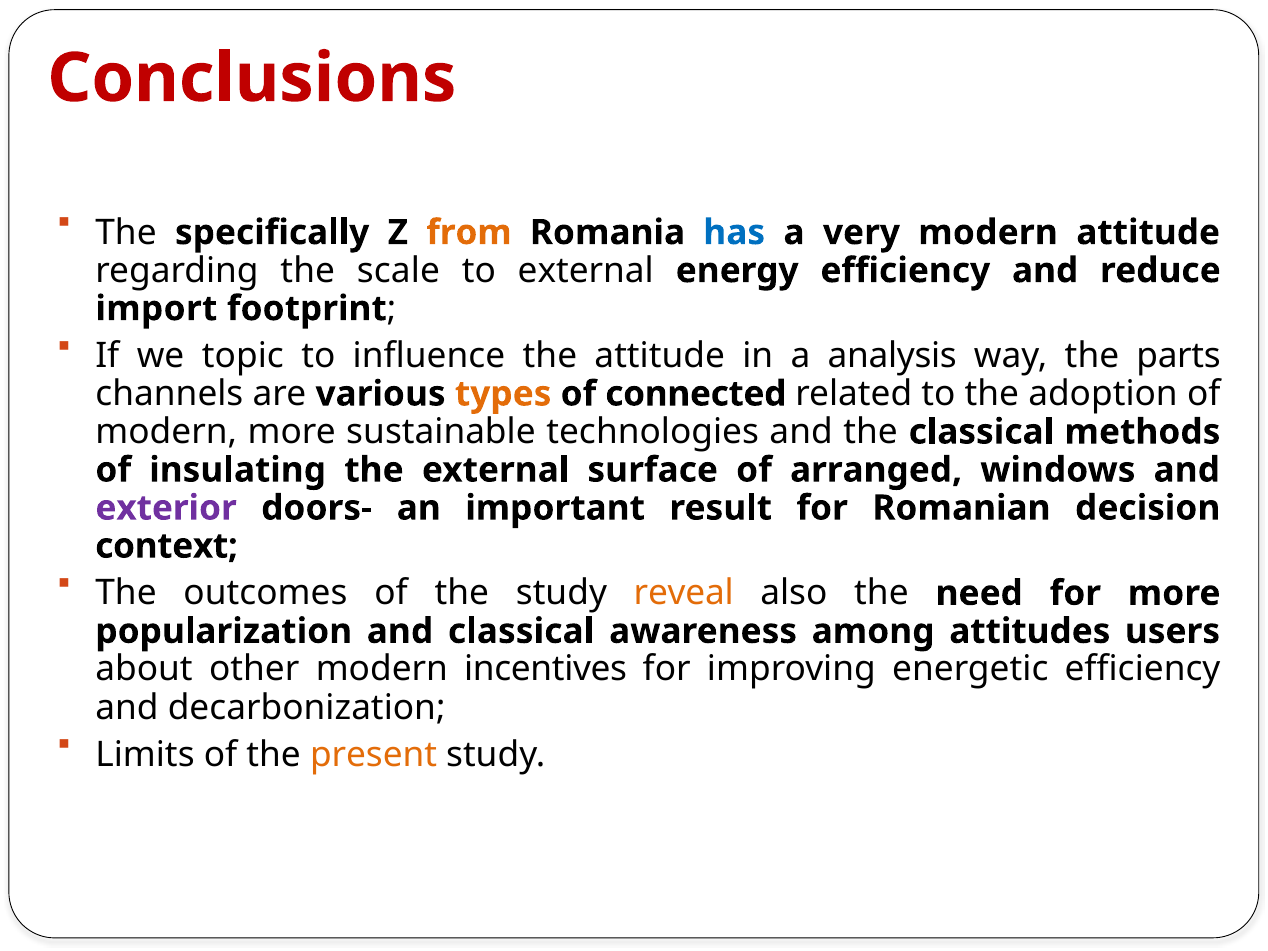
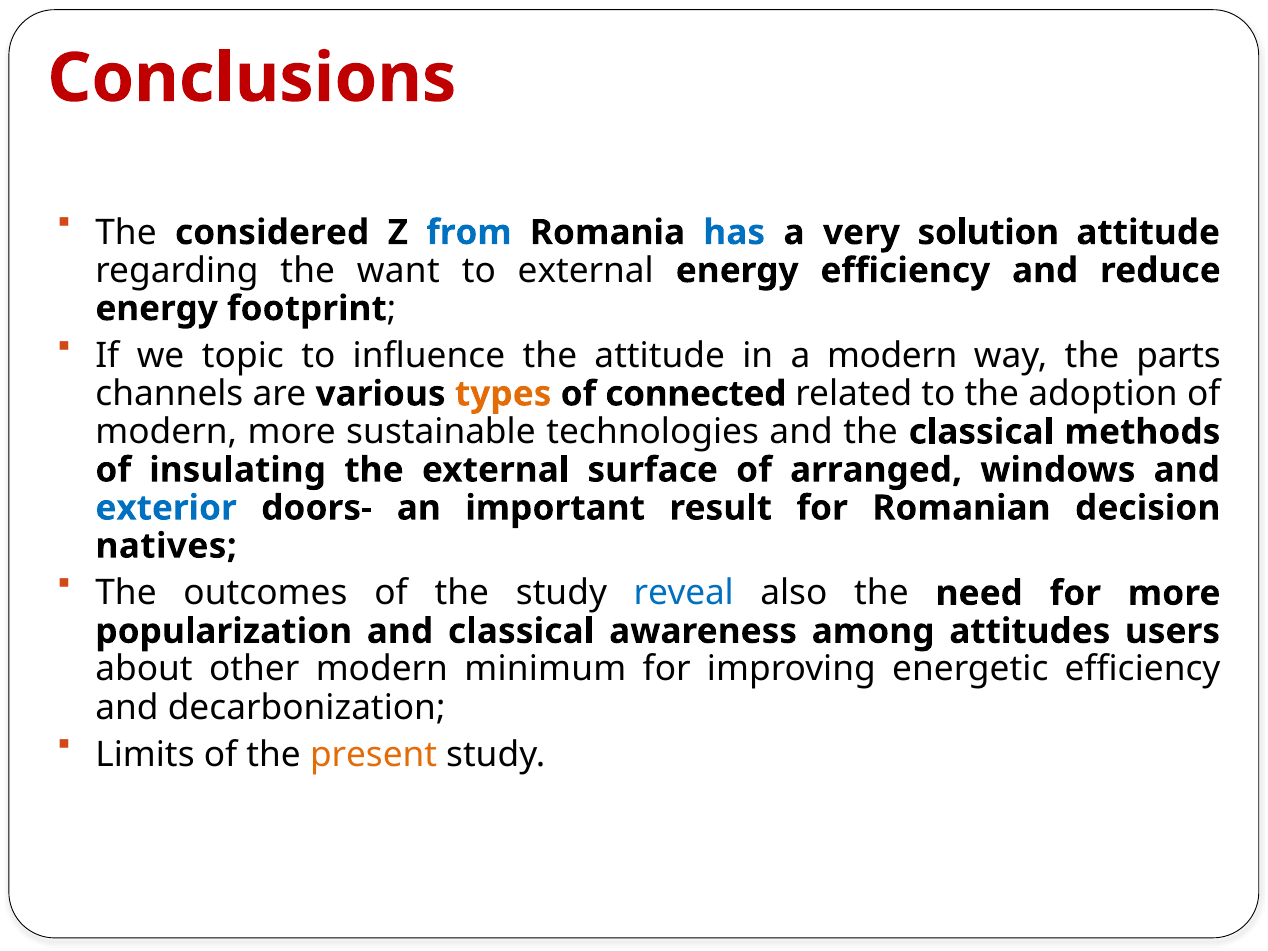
specifically: specifically -> considered
from colour: orange -> blue
very modern: modern -> solution
scale: scale -> want
import at (156, 309): import -> energy
a analysis: analysis -> modern
exterior colour: purple -> blue
context: context -> natives
reveal colour: orange -> blue
incentives: incentives -> minimum
